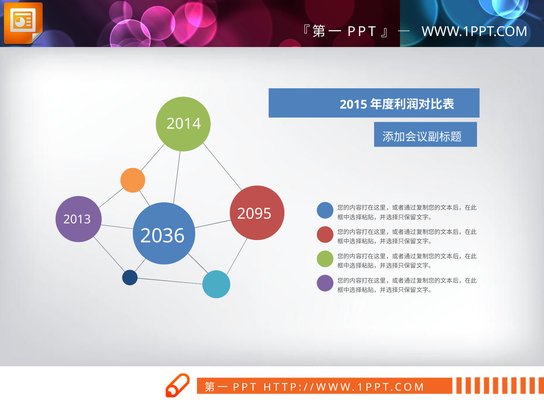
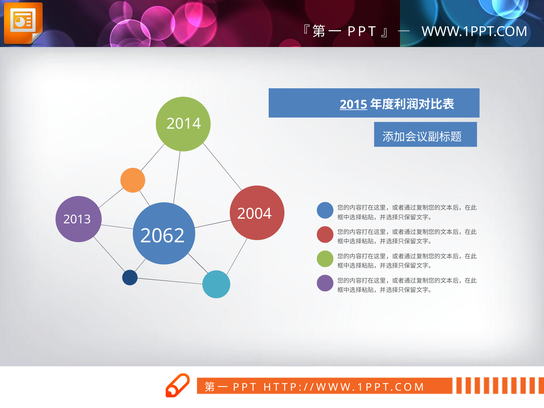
2015 underline: none -> present
2095: 2095 -> 2004
2036: 2036 -> 2062
